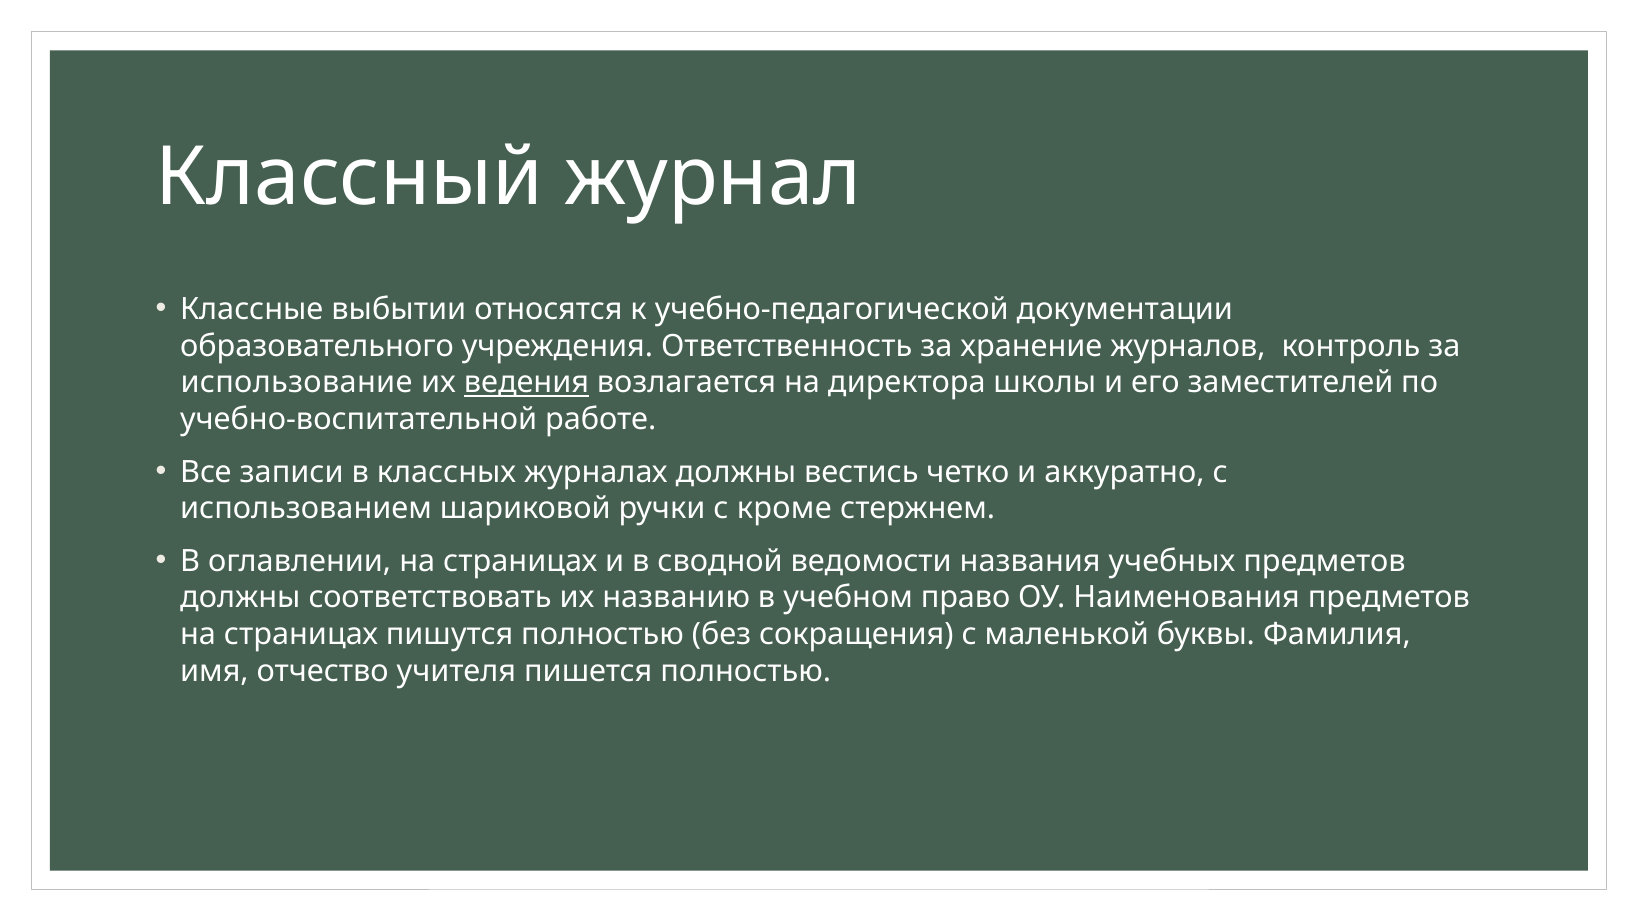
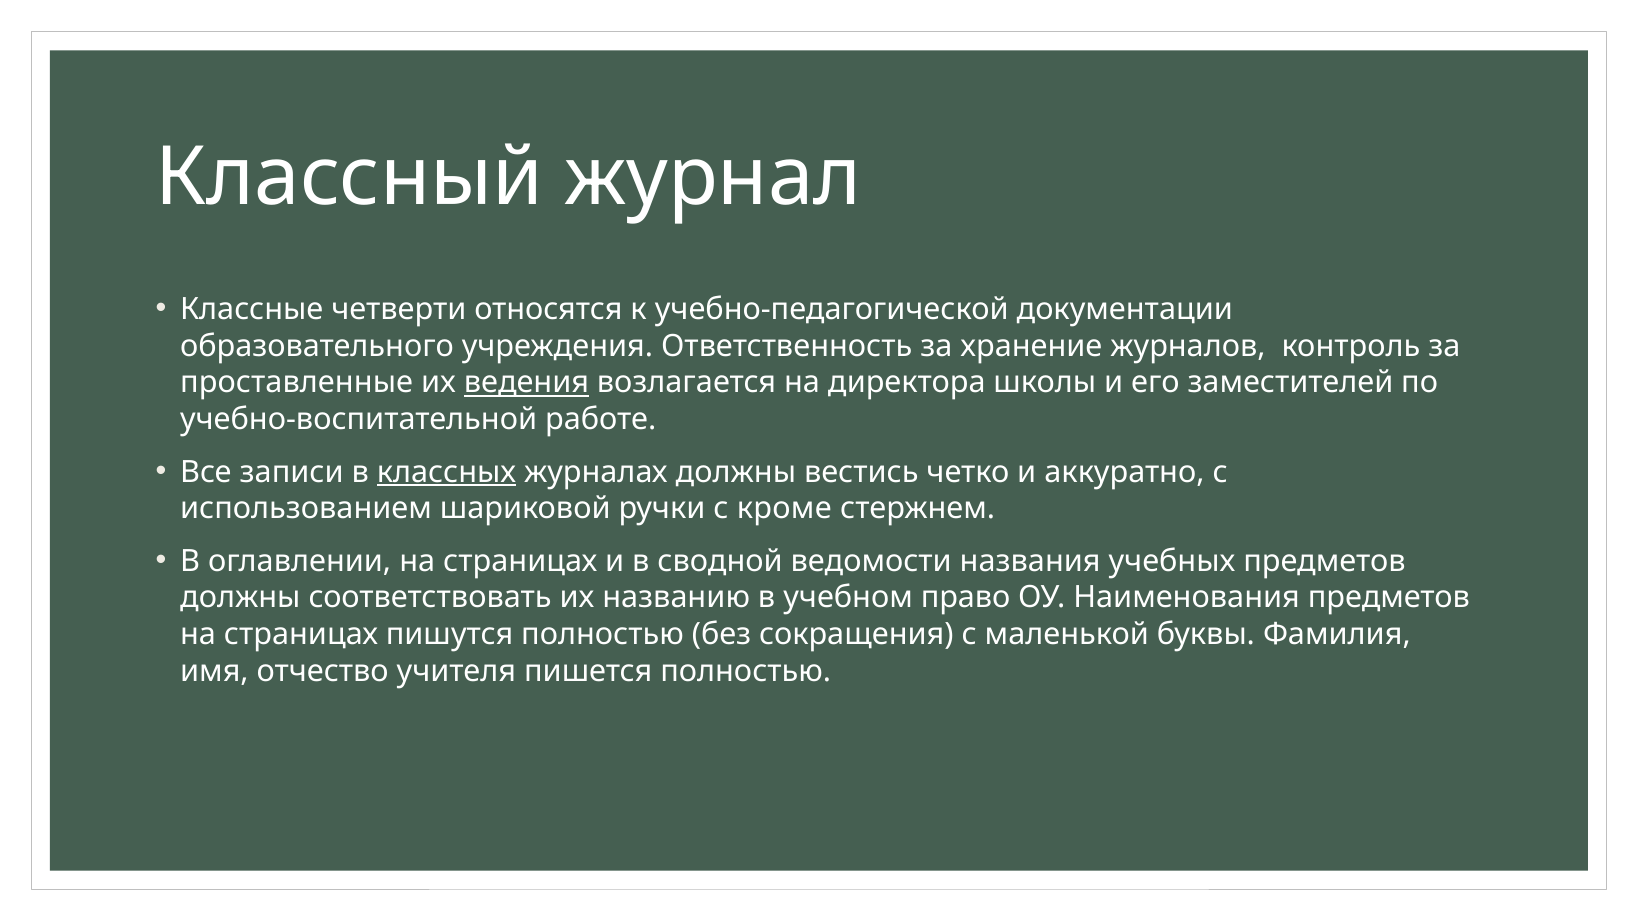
выбытии: выбытии -> четверти
использование: использование -> проставленные
классных underline: none -> present
